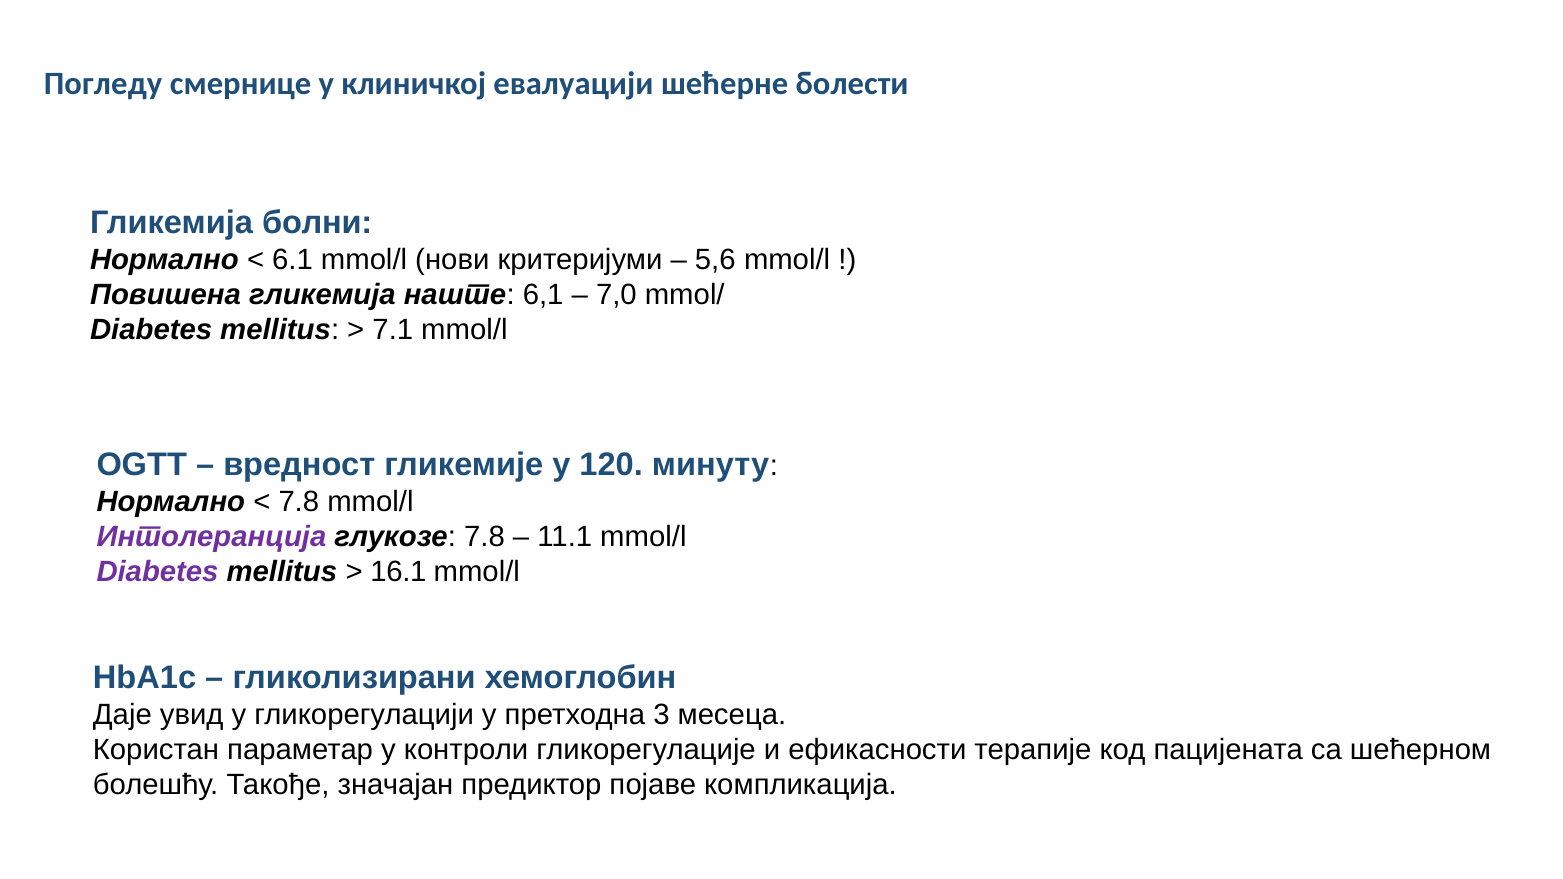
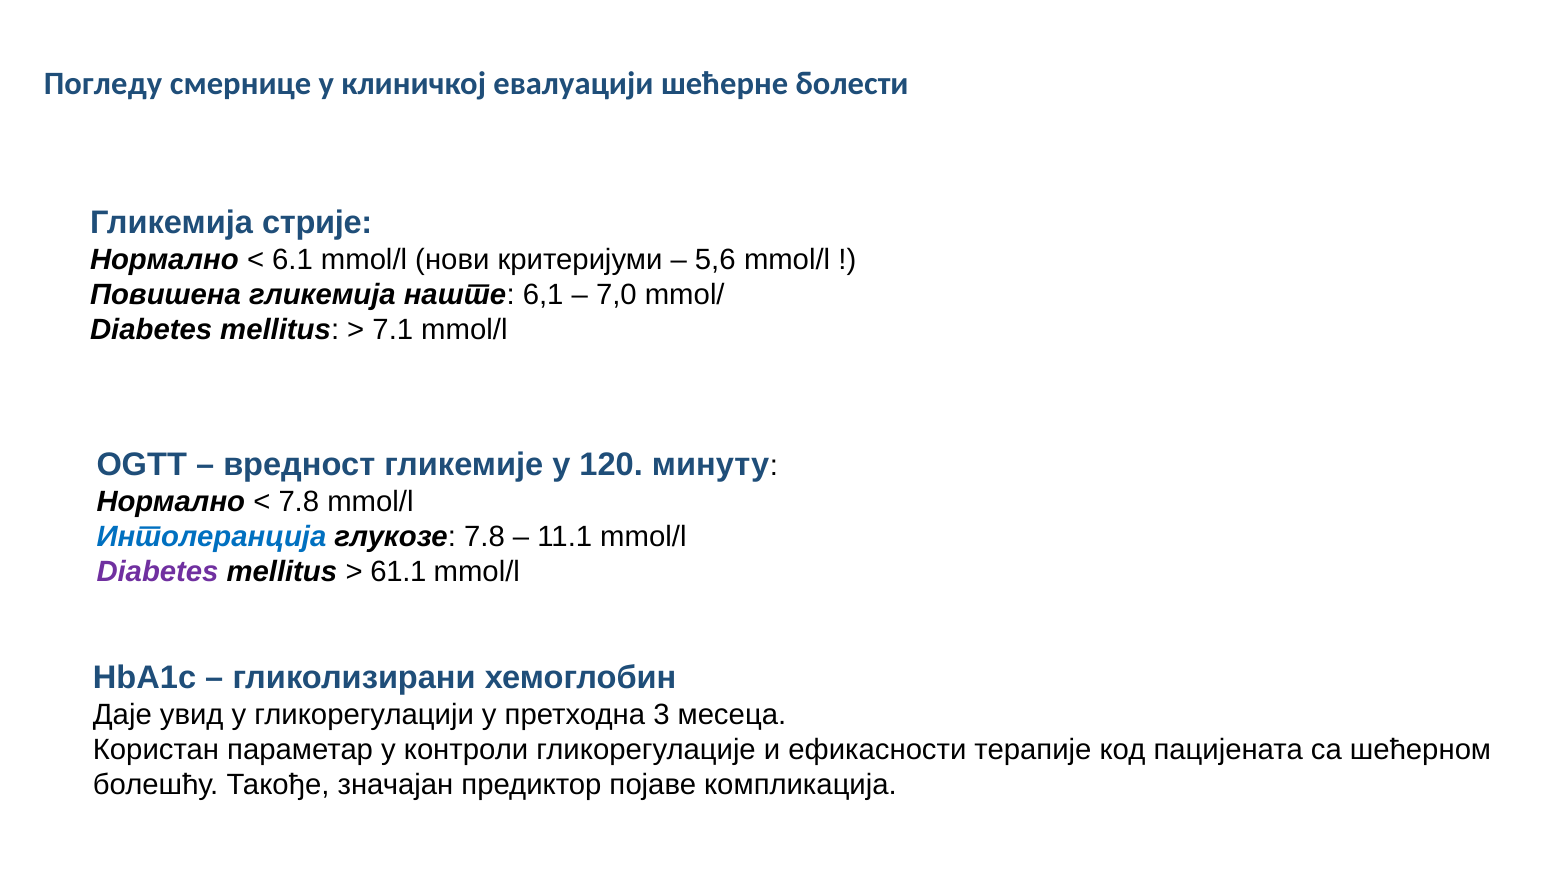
болни: болни -> стрије
Интолеранција colour: purple -> blue
16.1: 16.1 -> 61.1
